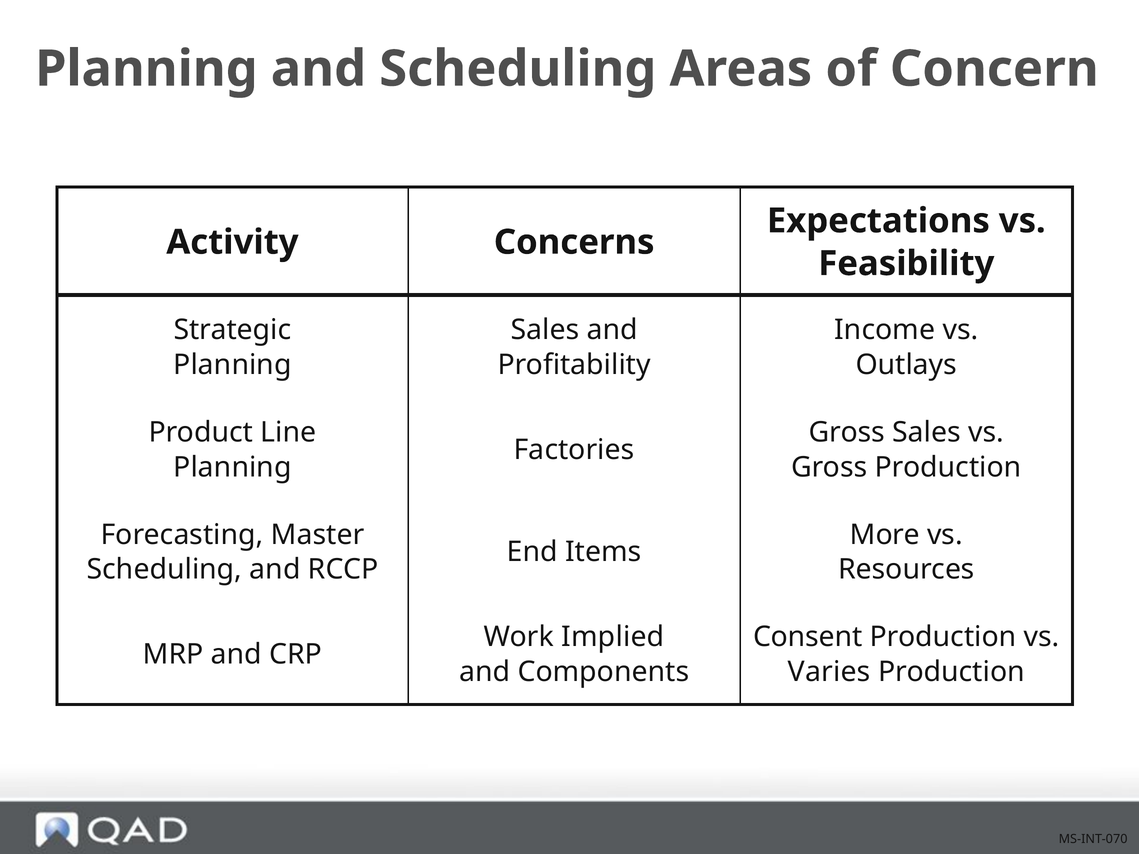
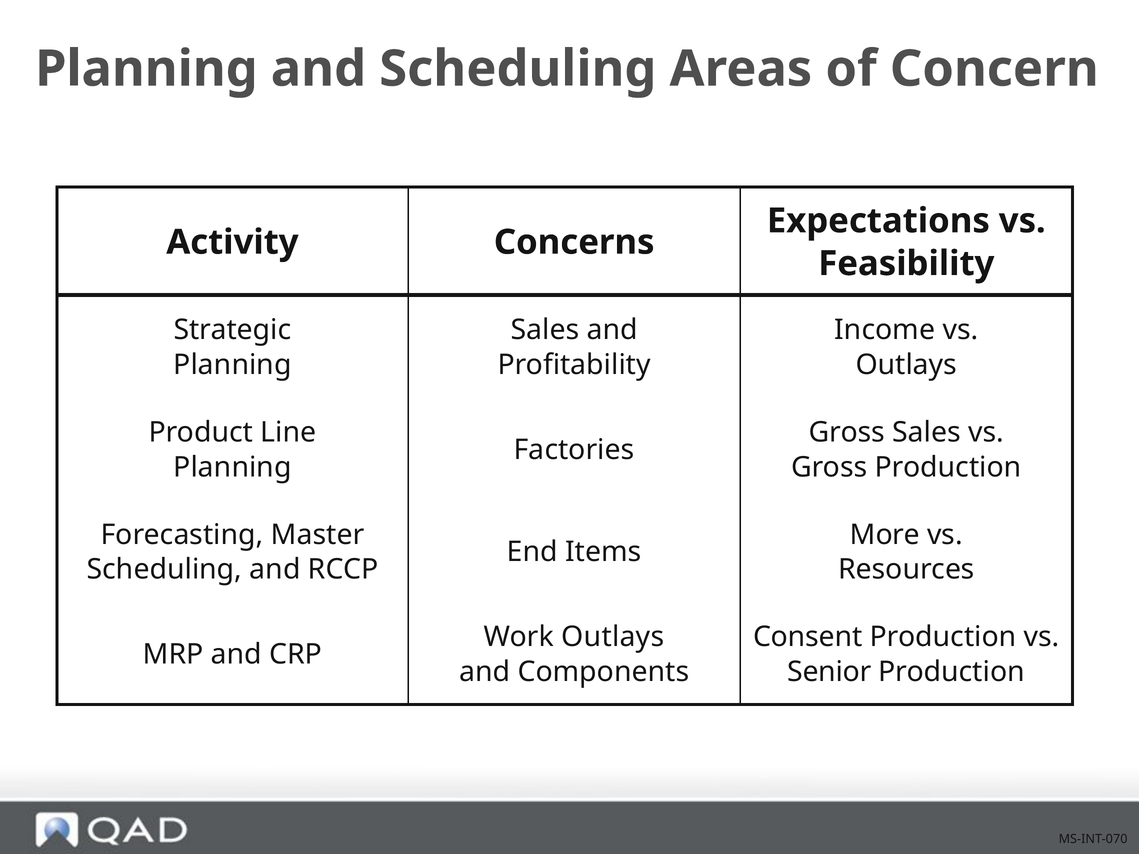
Work Implied: Implied -> Outlays
Varies: Varies -> Senior
